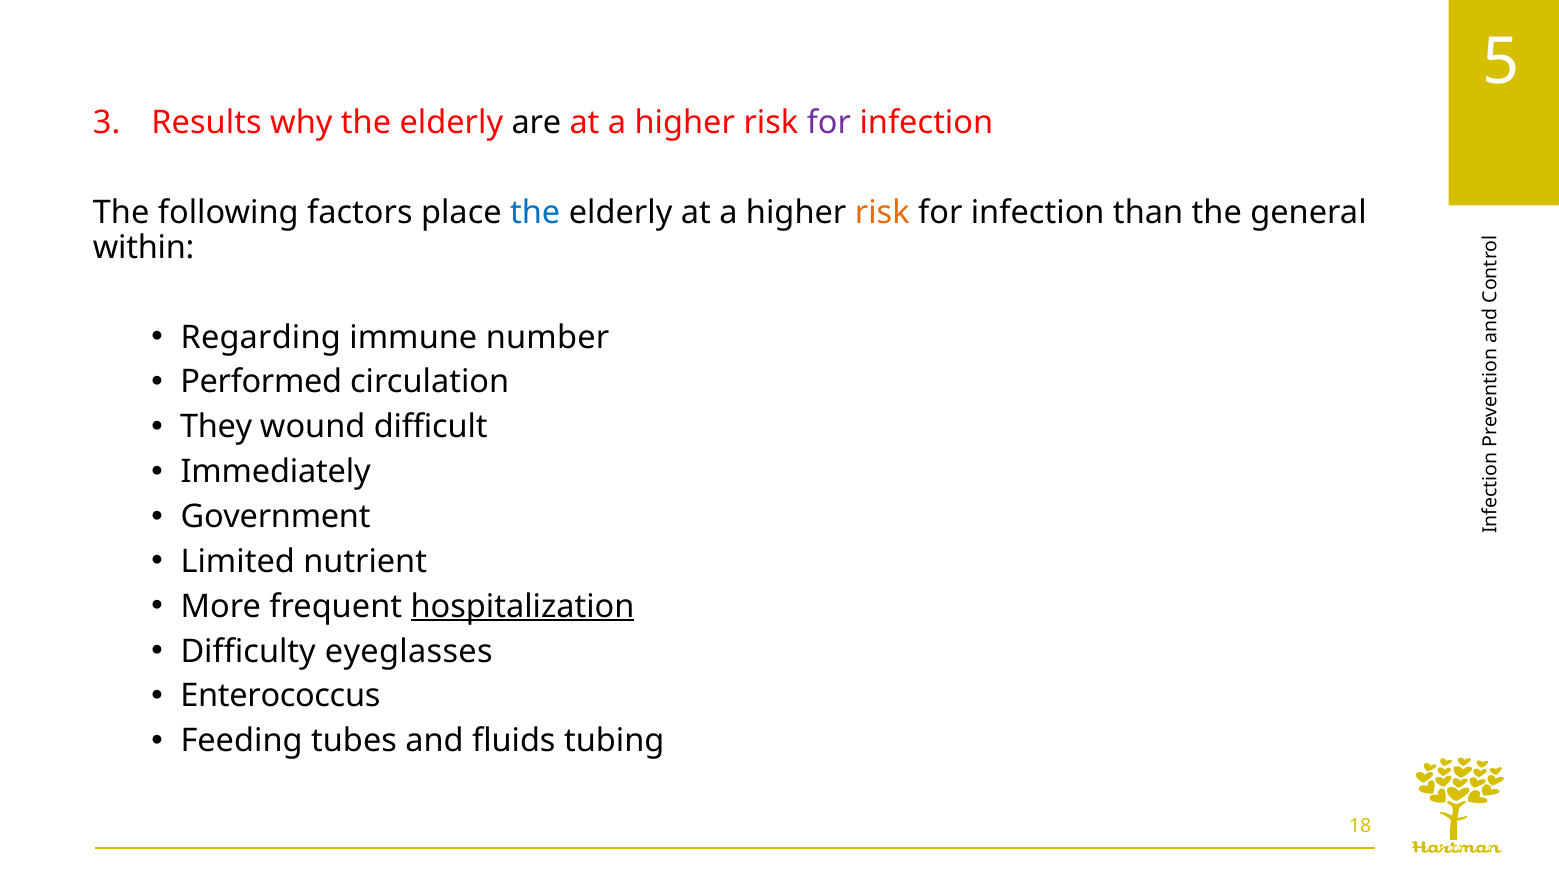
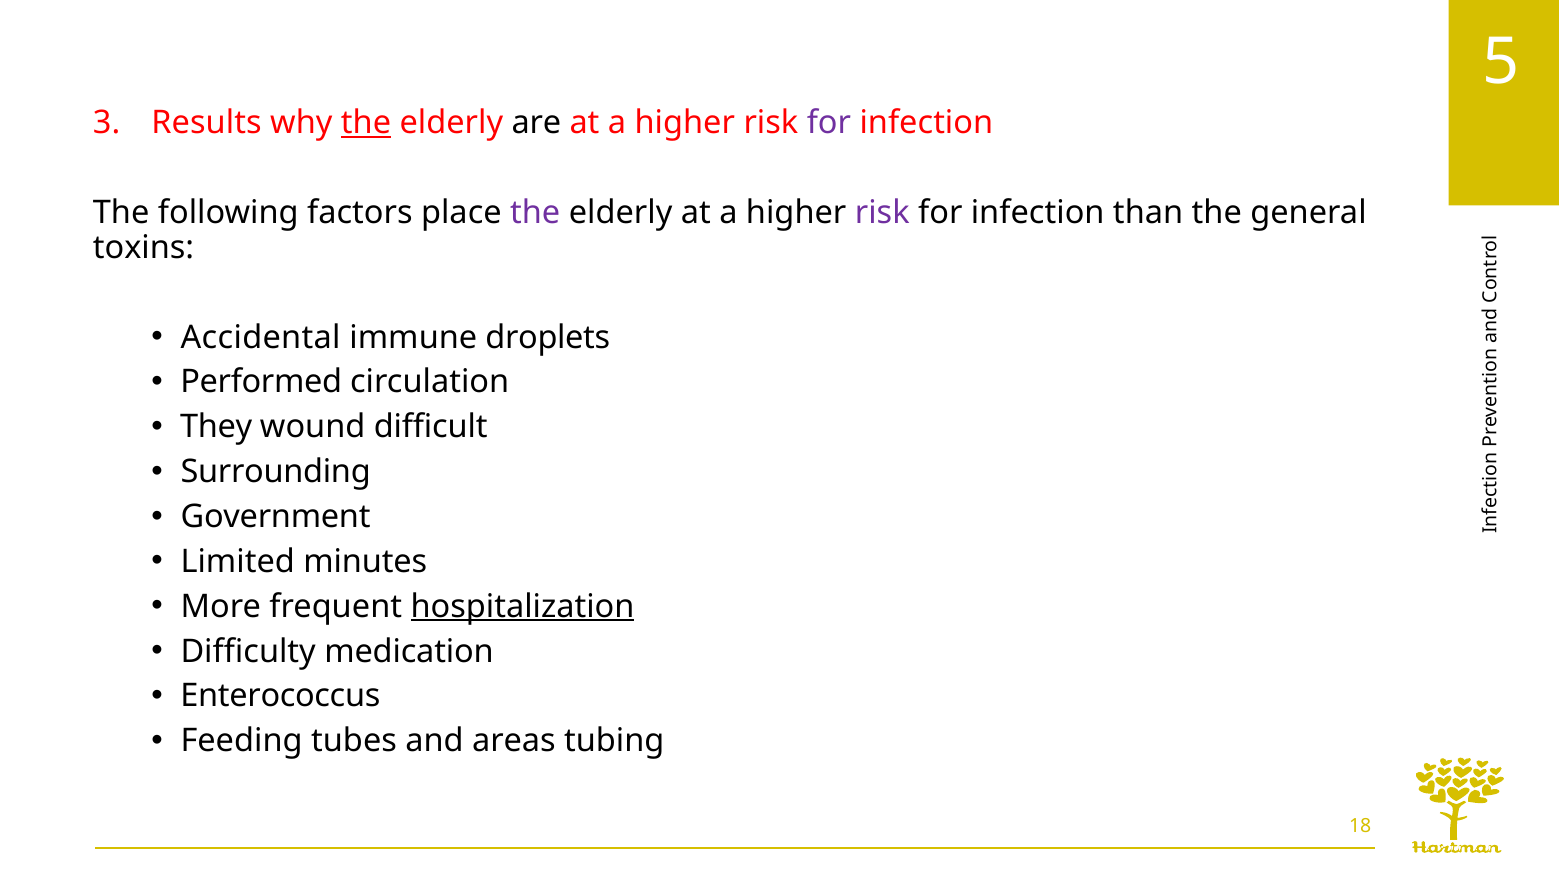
the at (366, 123) underline: none -> present
the at (535, 213) colour: blue -> purple
risk at (882, 213) colour: orange -> purple
within: within -> toxins
Regarding: Regarding -> Accidental
number: number -> droplets
Immediately: Immediately -> Surrounding
nutrient: nutrient -> minutes
eyeglasses: eyeglasses -> medication
fluids: fluids -> areas
